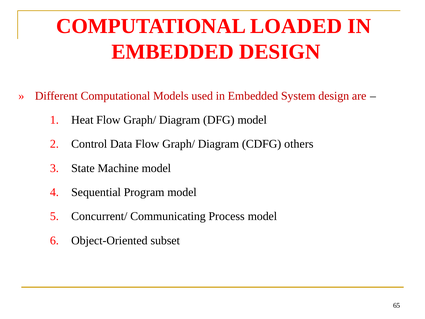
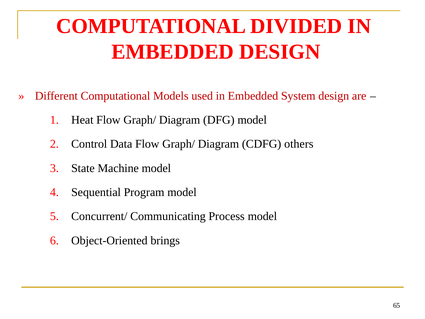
LOADED: LOADED -> DIVIDED
subset: subset -> brings
